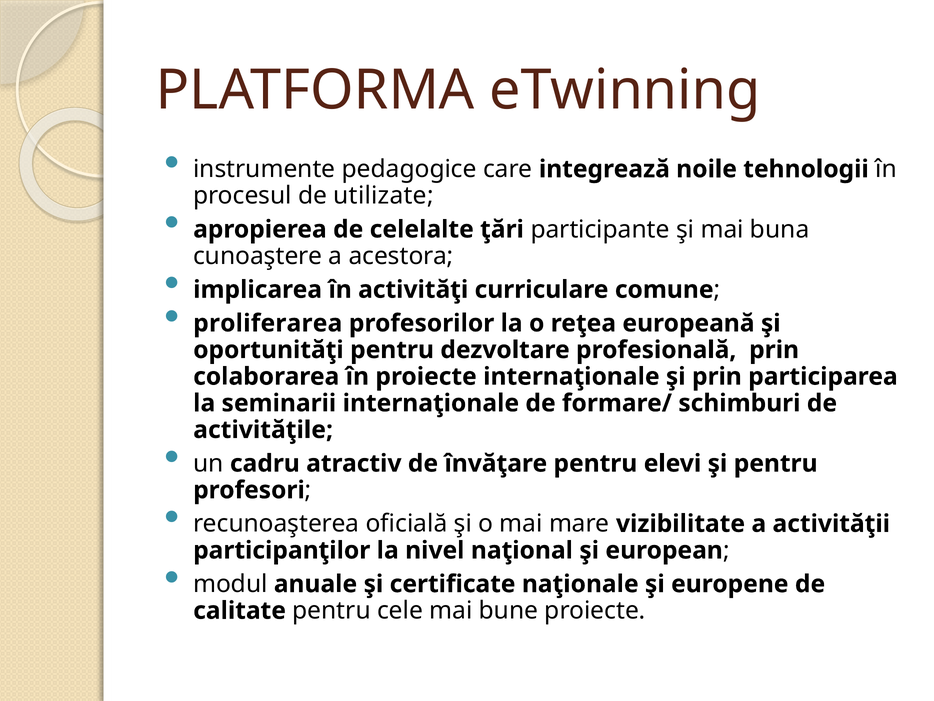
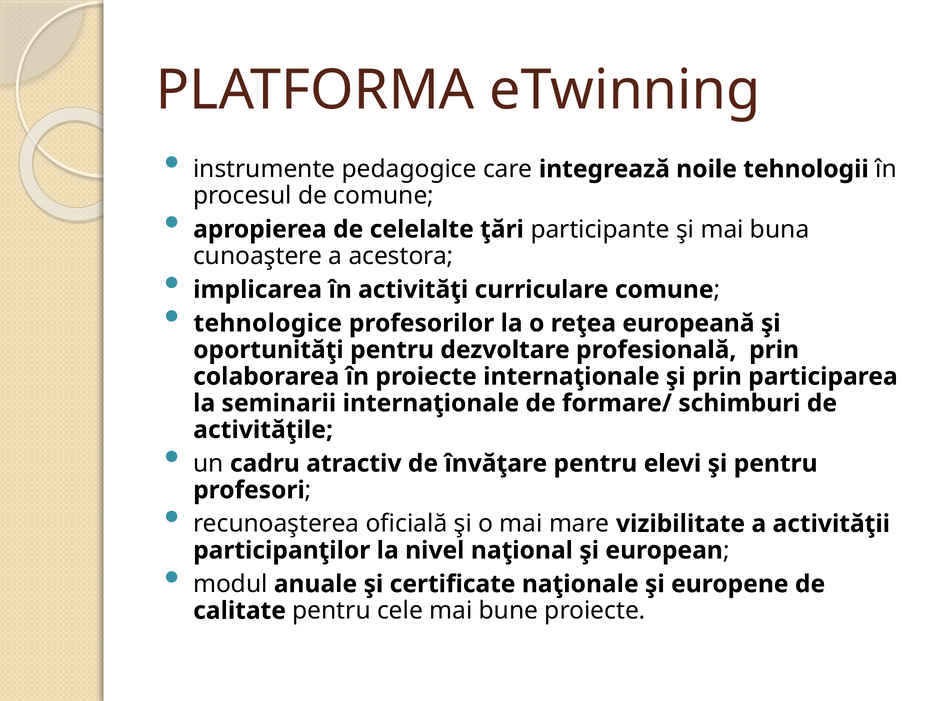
de utilizate: utilizate -> comune
proliferarea: proliferarea -> tehnologice
